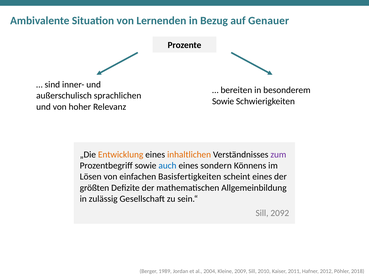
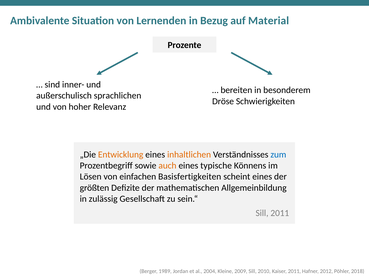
Genauer: Genauer -> Material
Sowie at (223, 101): Sowie -> Dröse
zum colour: purple -> blue
auch colour: blue -> orange
sondern: sondern -> typische
Sill 2092: 2092 -> 2011
